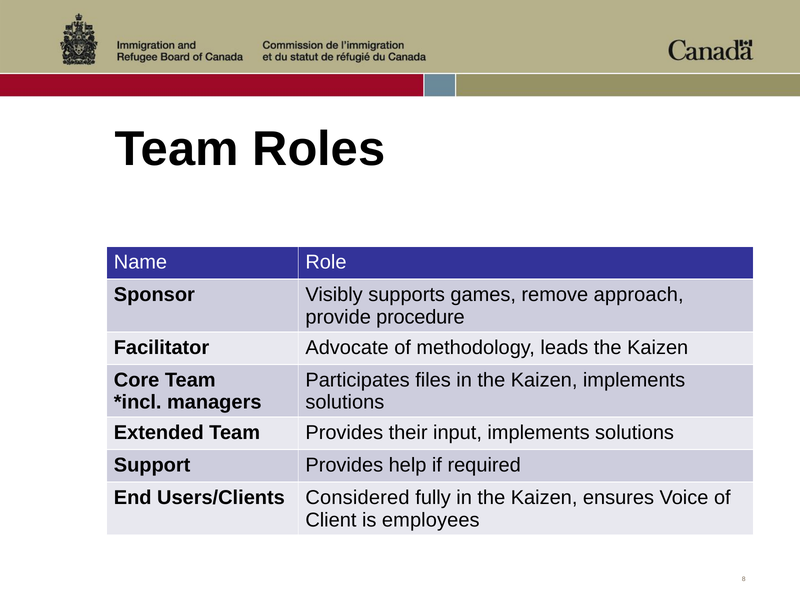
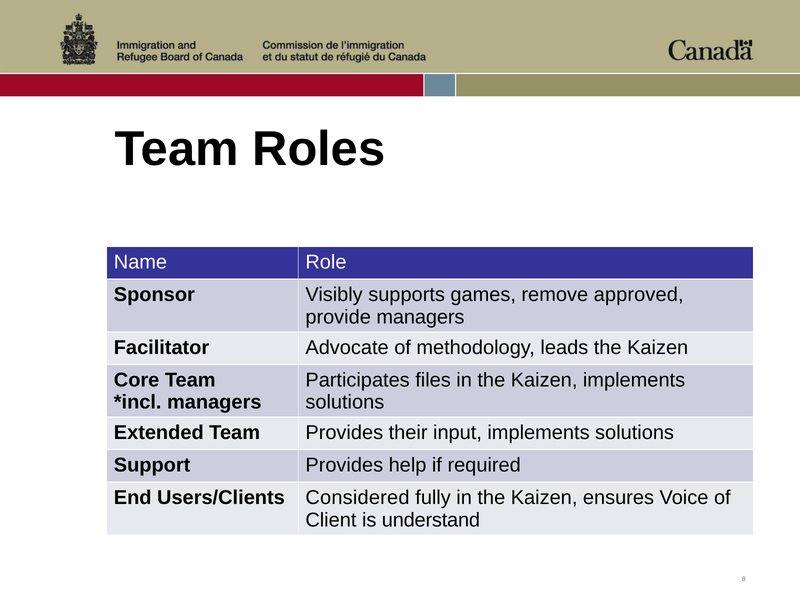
approach: approach -> approved
provide procedure: procedure -> managers
employees: employees -> understand
